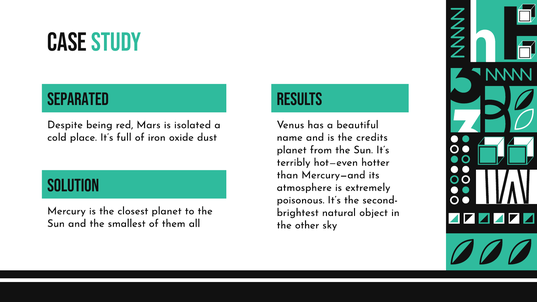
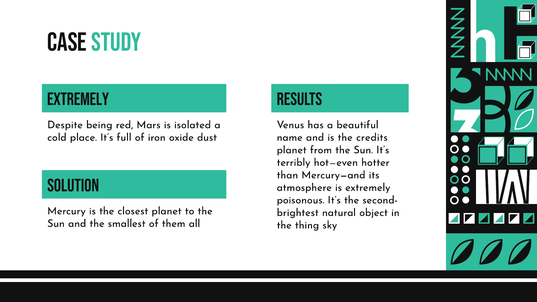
SEPARATED at (78, 99): SEPARATED -> EXTREMELY
other: other -> thing
